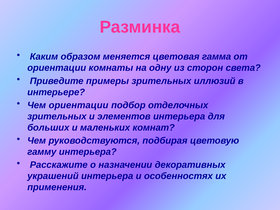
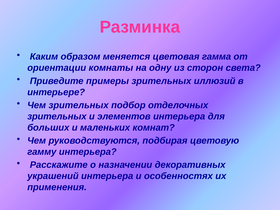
Чем ориентации: ориентации -> зрительных
